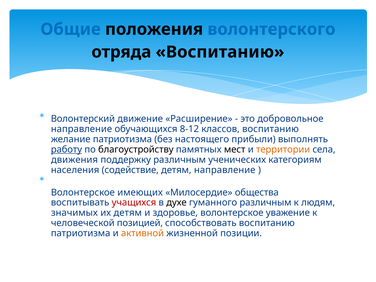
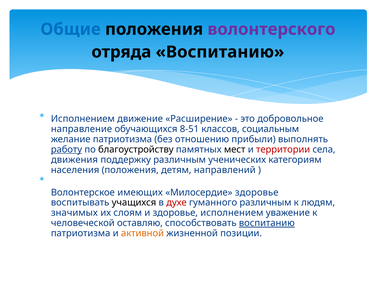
волонтерского colour: blue -> purple
Волонтерский at (83, 119): Волонтерский -> Исполнением
8-12: 8-12 -> 8-51
классов воспитанию: воспитанию -> социальным
настоящего: настоящего -> отношению
территории colour: orange -> red
населения содействие: содействие -> положения
детям направление: направление -> направлений
Милосердие общества: общества -> здоровье
учащихся colour: red -> black
духе colour: black -> red
их детям: детям -> слоям
здоровье волонтерское: волонтерское -> исполнением
позицией: позицией -> оставляю
воспитанию at (267, 223) underline: none -> present
